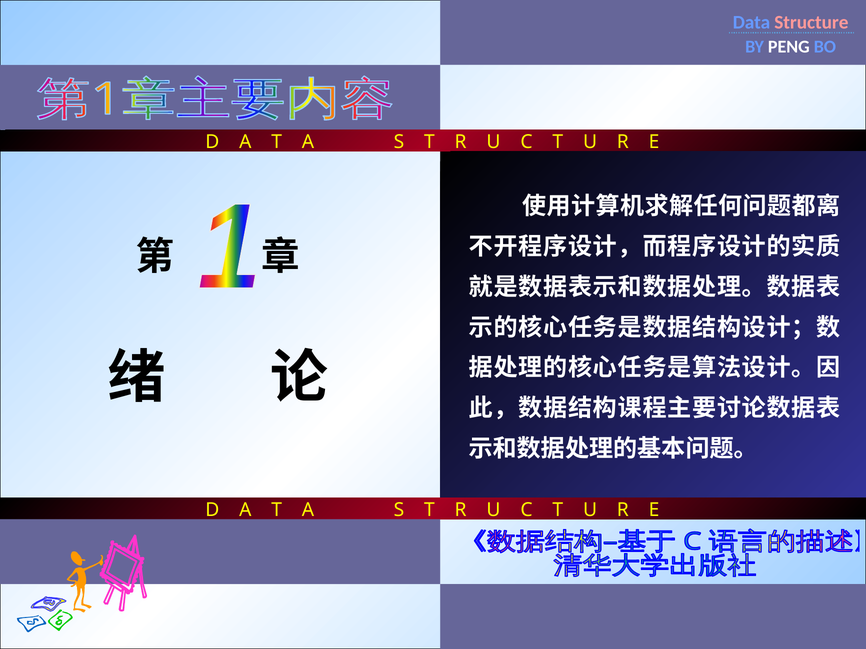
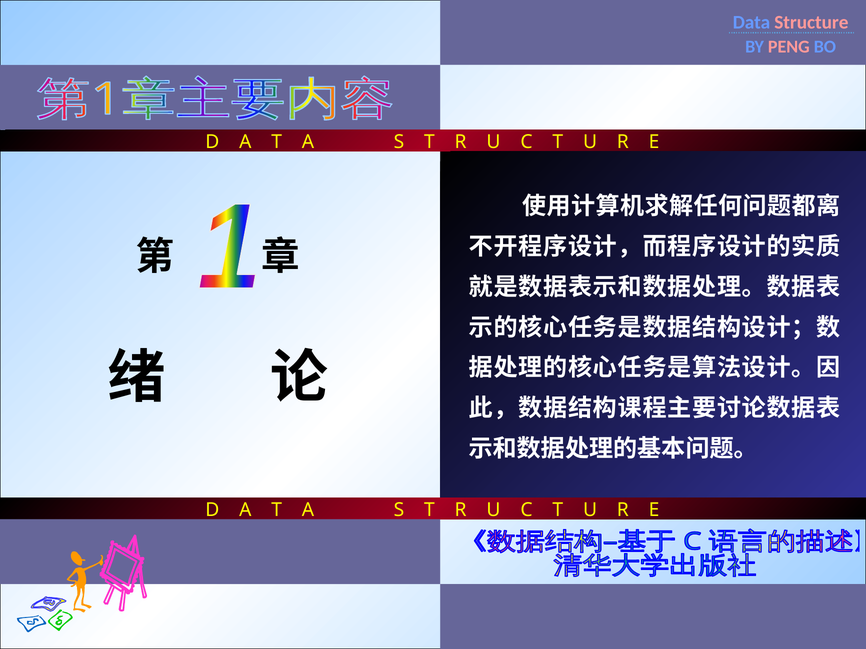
PENG colour: white -> pink
